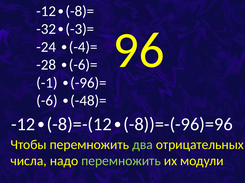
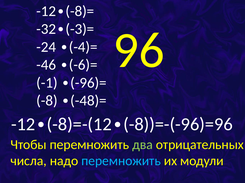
-28: -28 -> -46
-6: -6 -> -8
перемножить at (121, 161) colour: light green -> light blue
